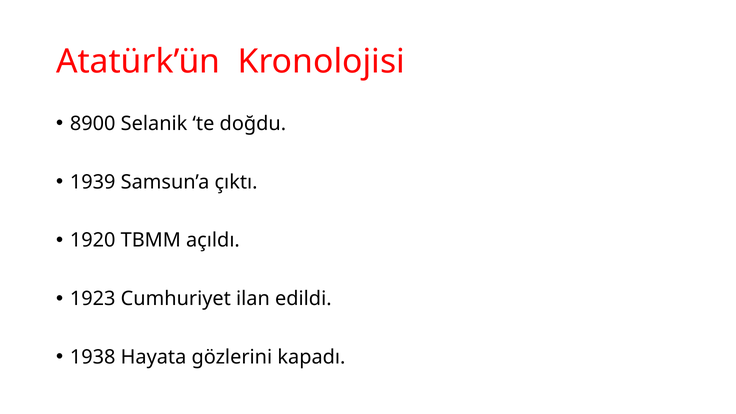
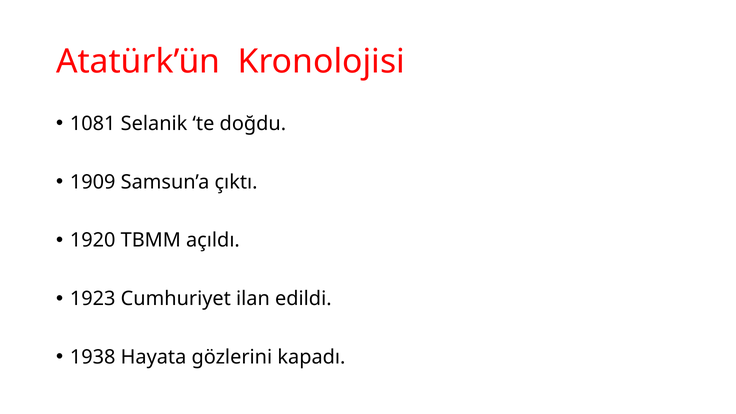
8900: 8900 -> 1081
1939: 1939 -> 1909
